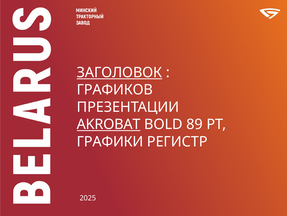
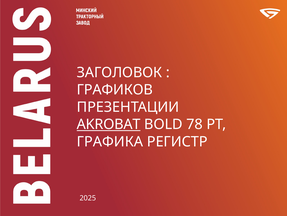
ЗАГОЛОВОК underline: present -> none
89: 89 -> 78
ГРАФИКИ: ГРАФИКИ -> ГРАФИКА
